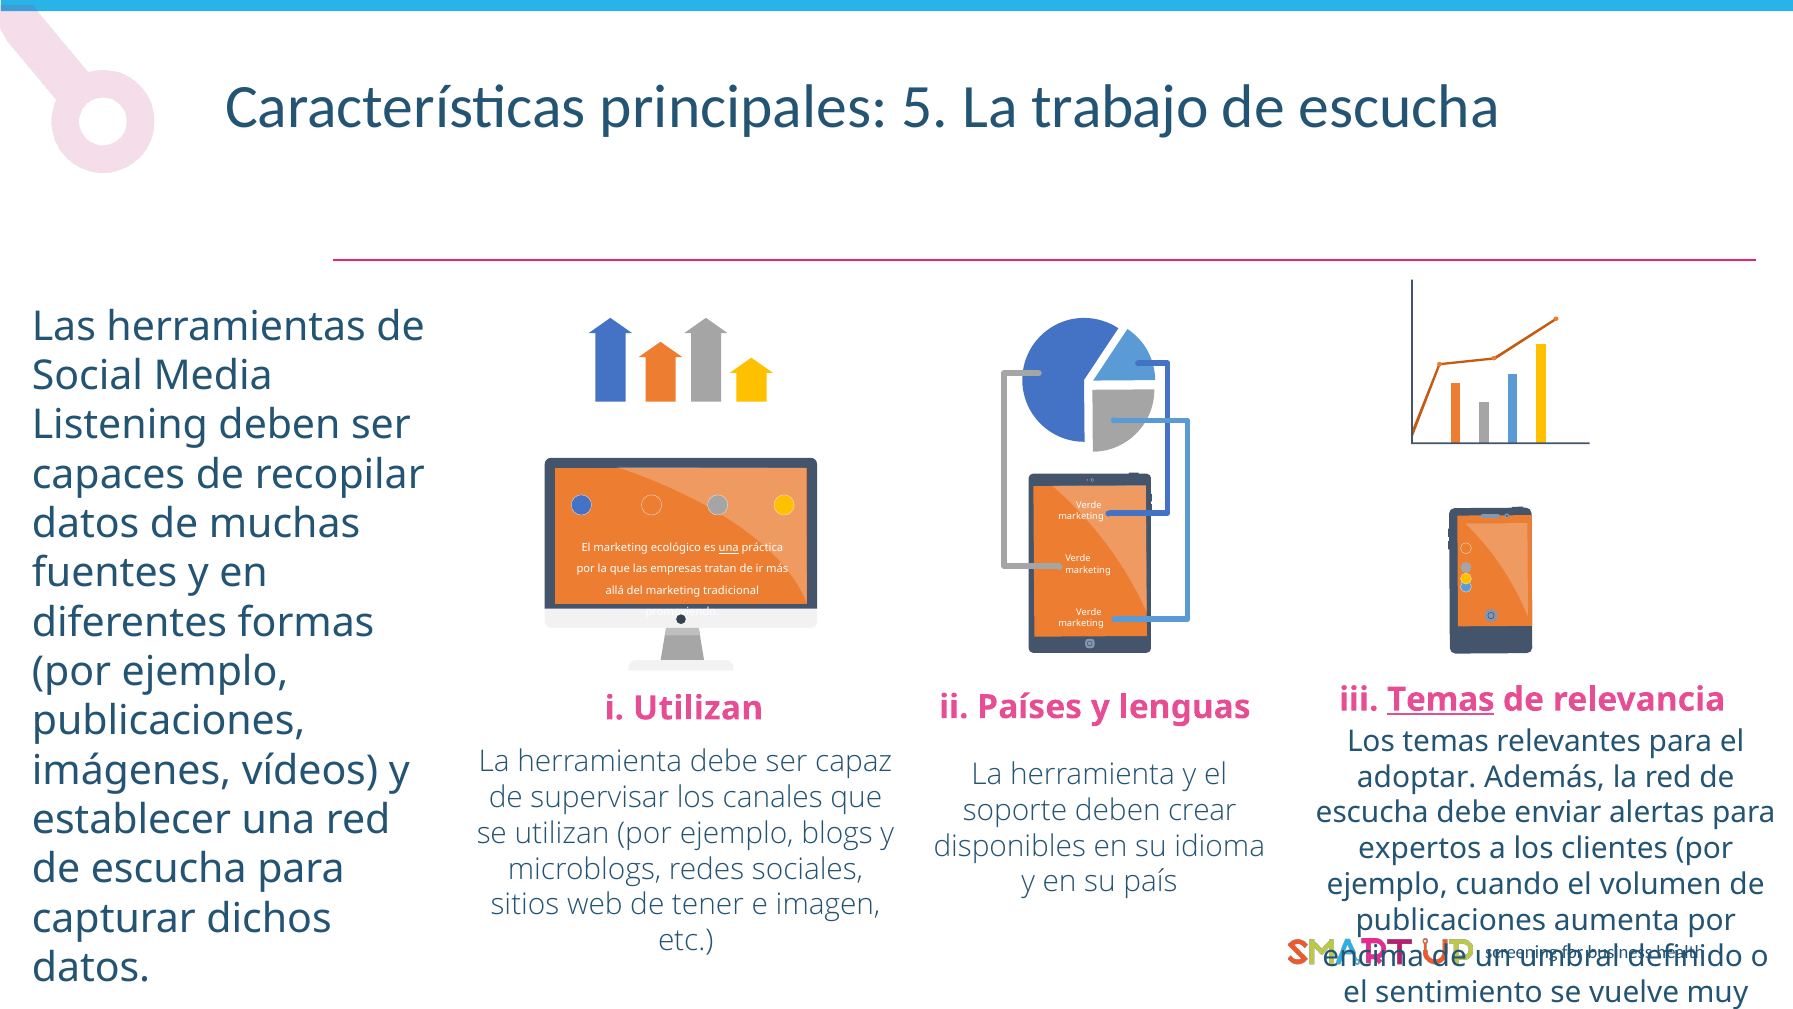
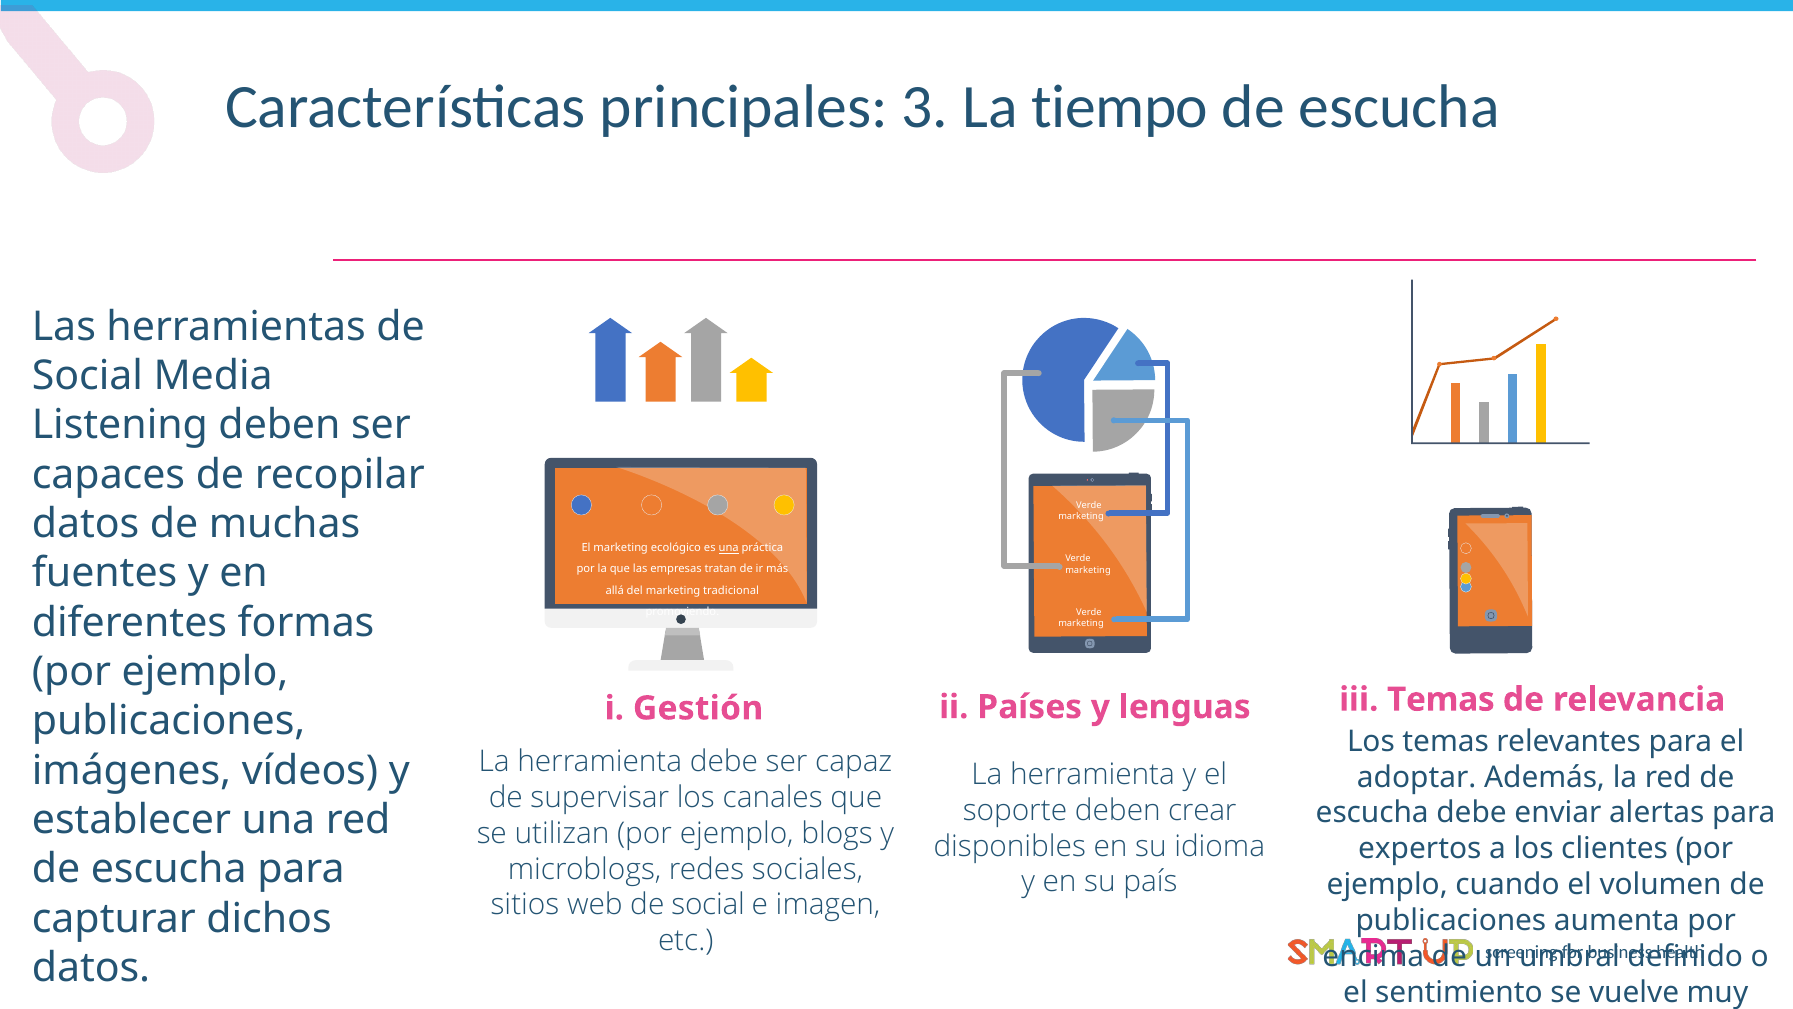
5: 5 -> 3
trabajo: trabajo -> tiempo
Temas at (1441, 699) underline: present -> none
i Utilizan: Utilizan -> Gestión
web de tener: tener -> social
